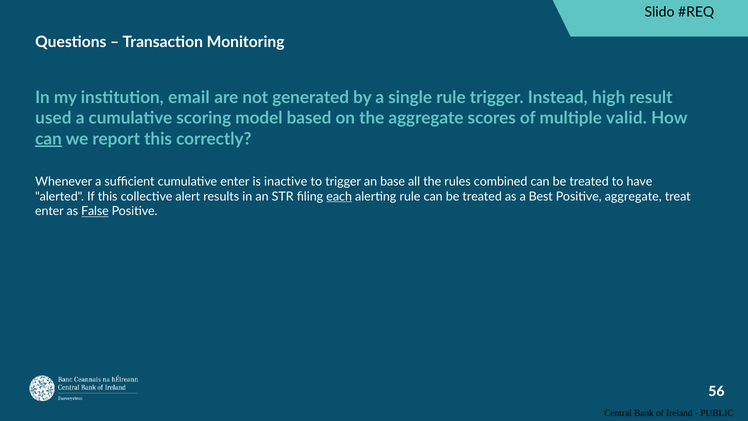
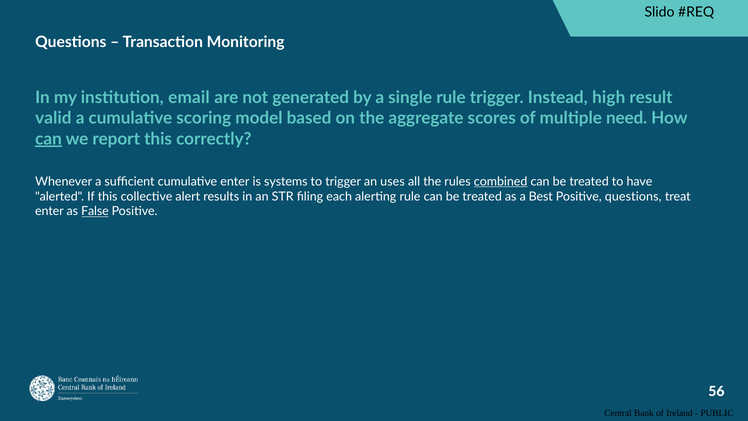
used: used -> valid
valid: valid -> need
inactive: inactive -> systems
base: base -> uses
combined underline: none -> present
each underline: present -> none
aggregate at (633, 196): aggregate -> questions
